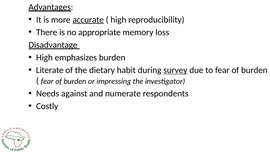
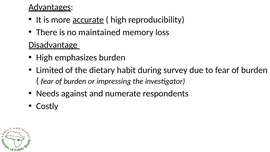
appropriate: appropriate -> maintained
Literate: Literate -> Limited
survey underline: present -> none
